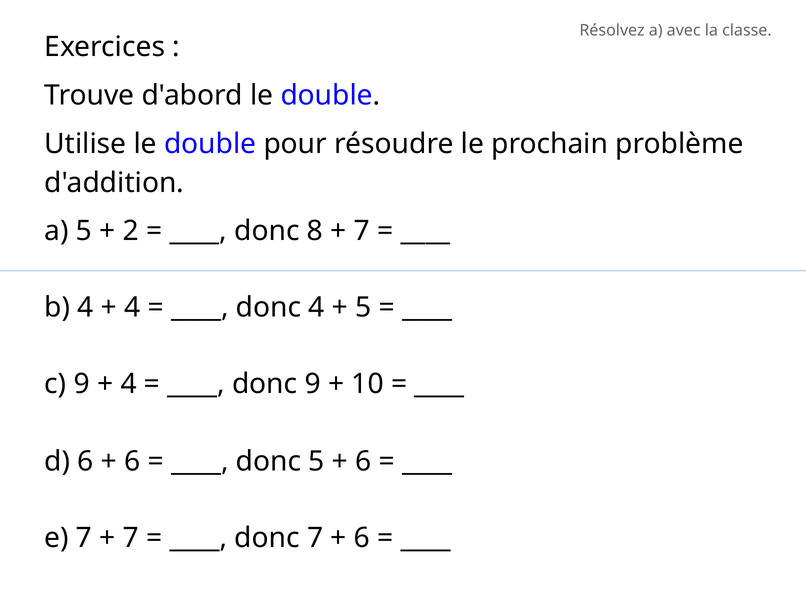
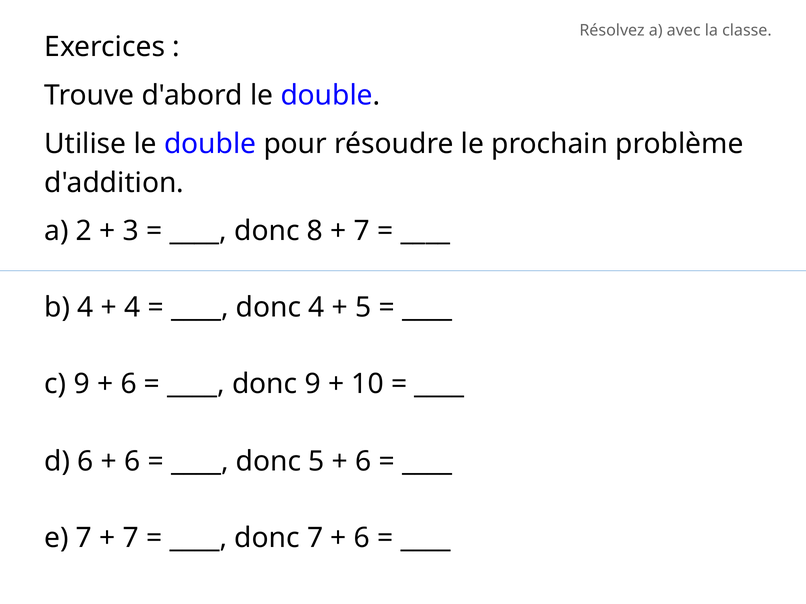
a 5: 5 -> 2
2: 2 -> 3
4 at (129, 384): 4 -> 6
